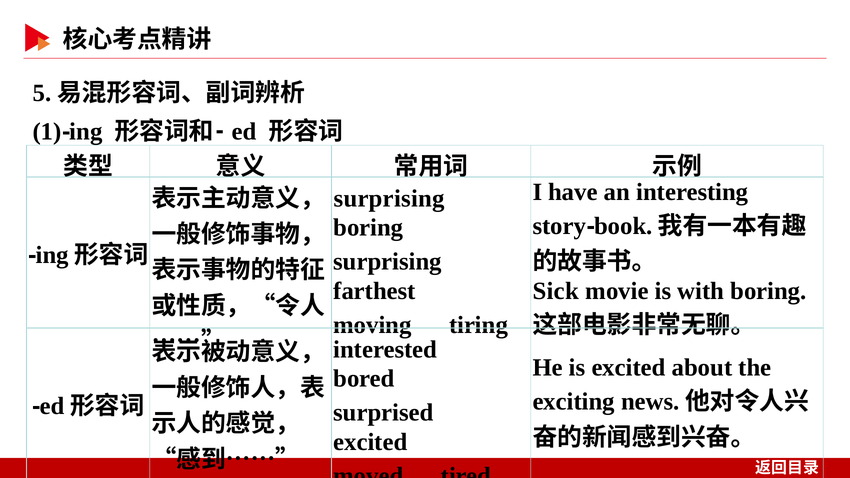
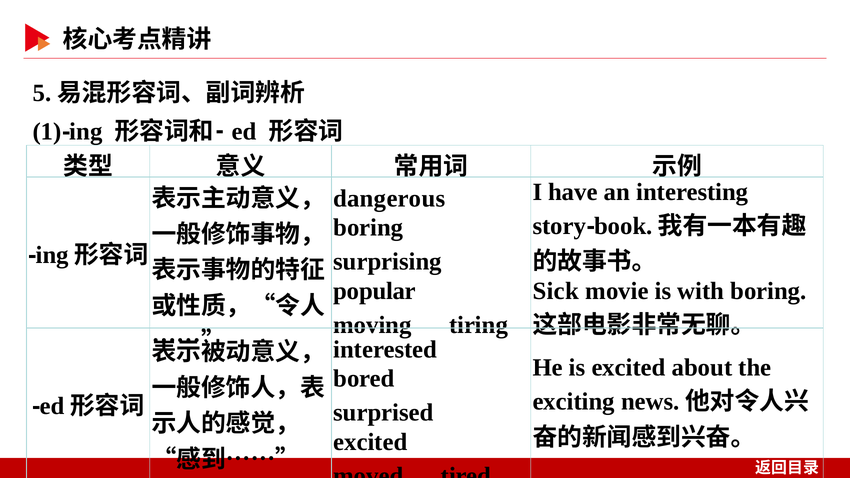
surprising at (389, 199): surprising -> dangerous
farthest: farthest -> popular
